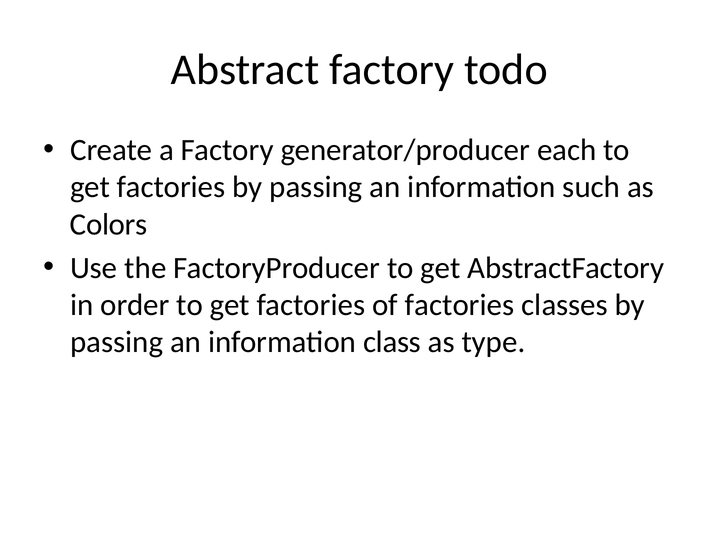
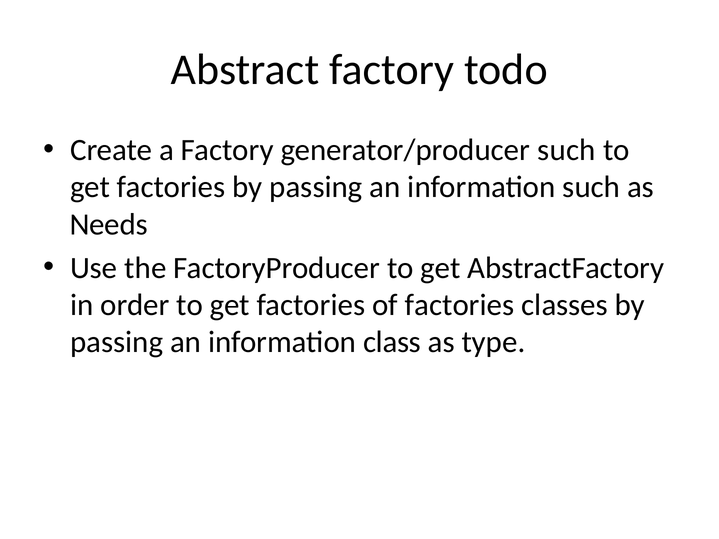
generator/producer each: each -> such
Colors: Colors -> Needs
